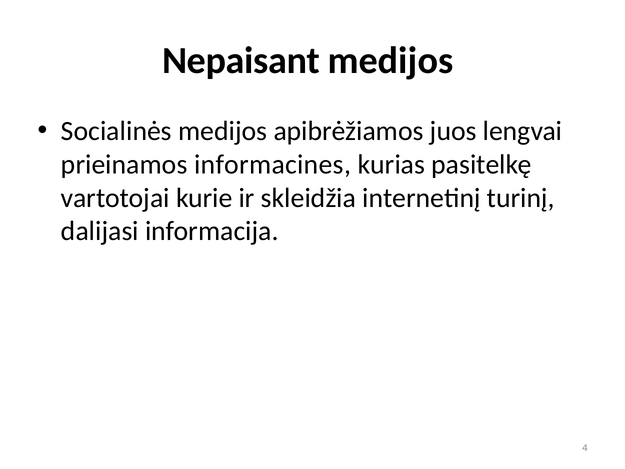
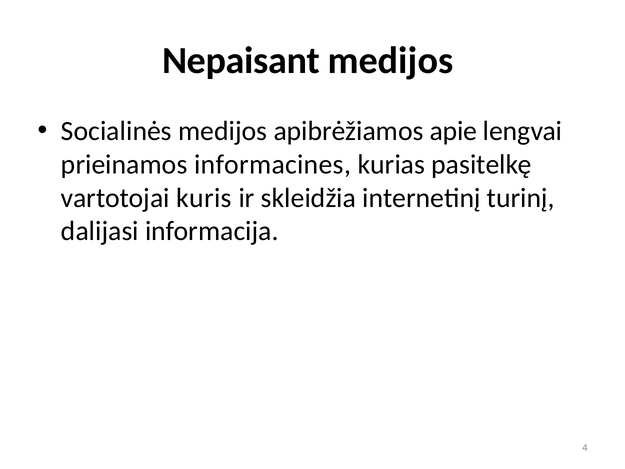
juos: juos -> apie
kurie: kurie -> kuris
